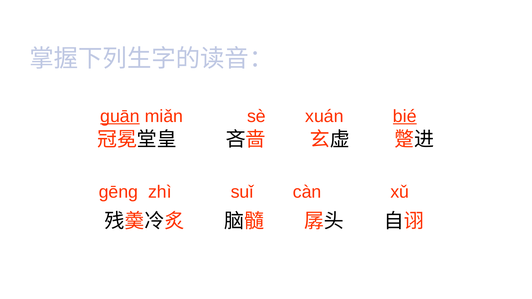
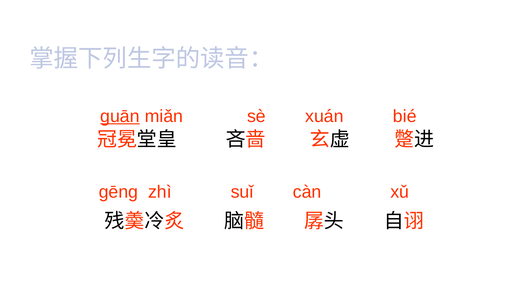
bié underline: present -> none
